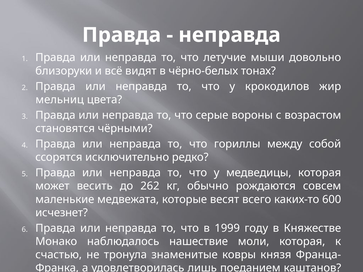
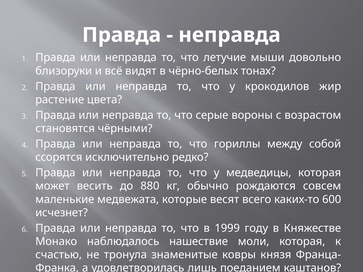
мельниц: мельниц -> растение
262: 262 -> 880
